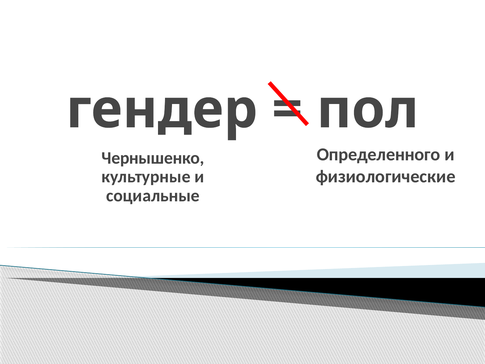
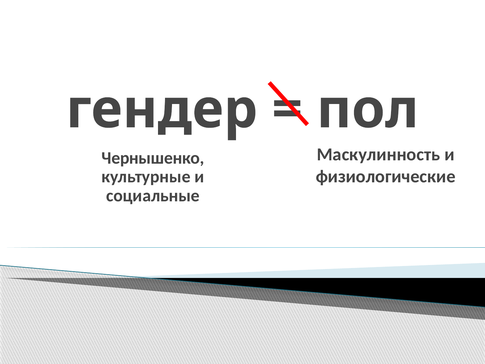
Определенного: Определенного -> Маскулинность
